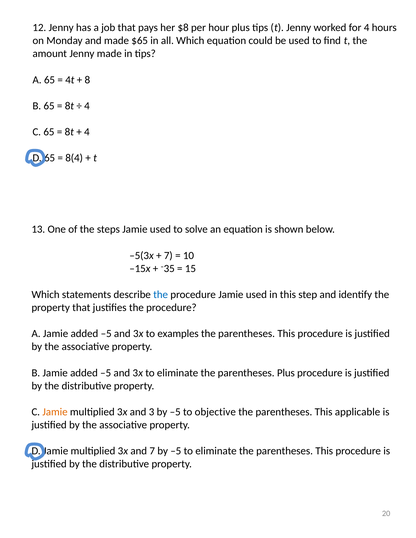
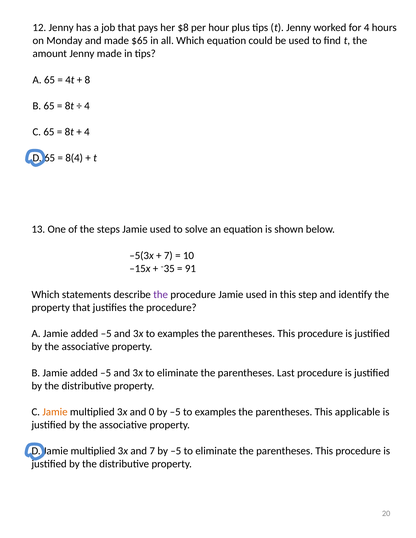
15: 15 -> 91
the at (161, 295) colour: blue -> purple
parentheses Plus: Plus -> Last
3: 3 -> 0
–5 to objective: objective -> examples
